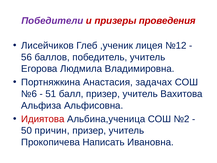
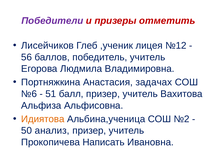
проведения: проведения -> отметить
Идиятова colour: red -> orange
причин: причин -> анализ
